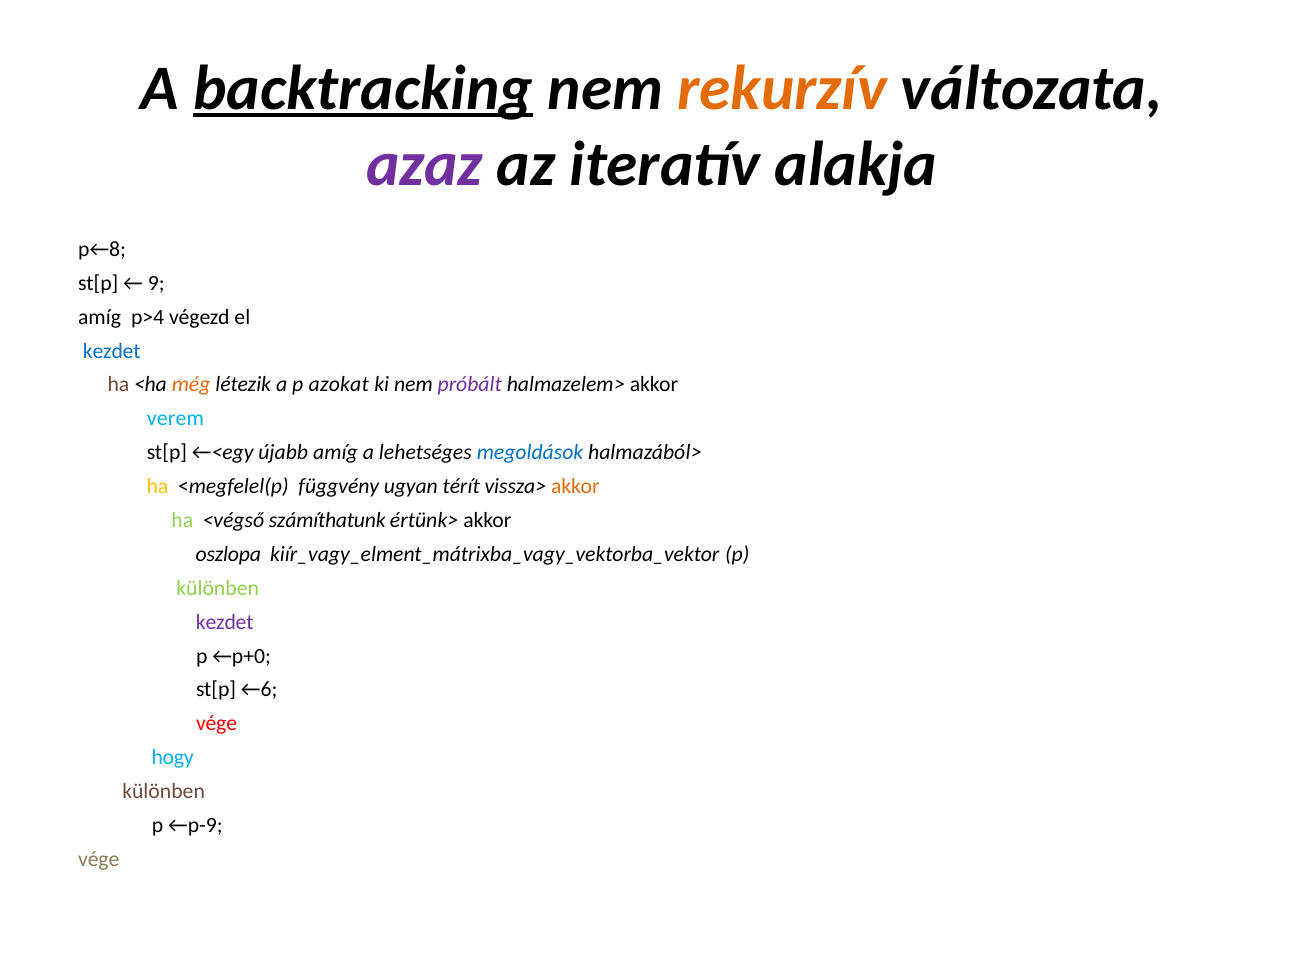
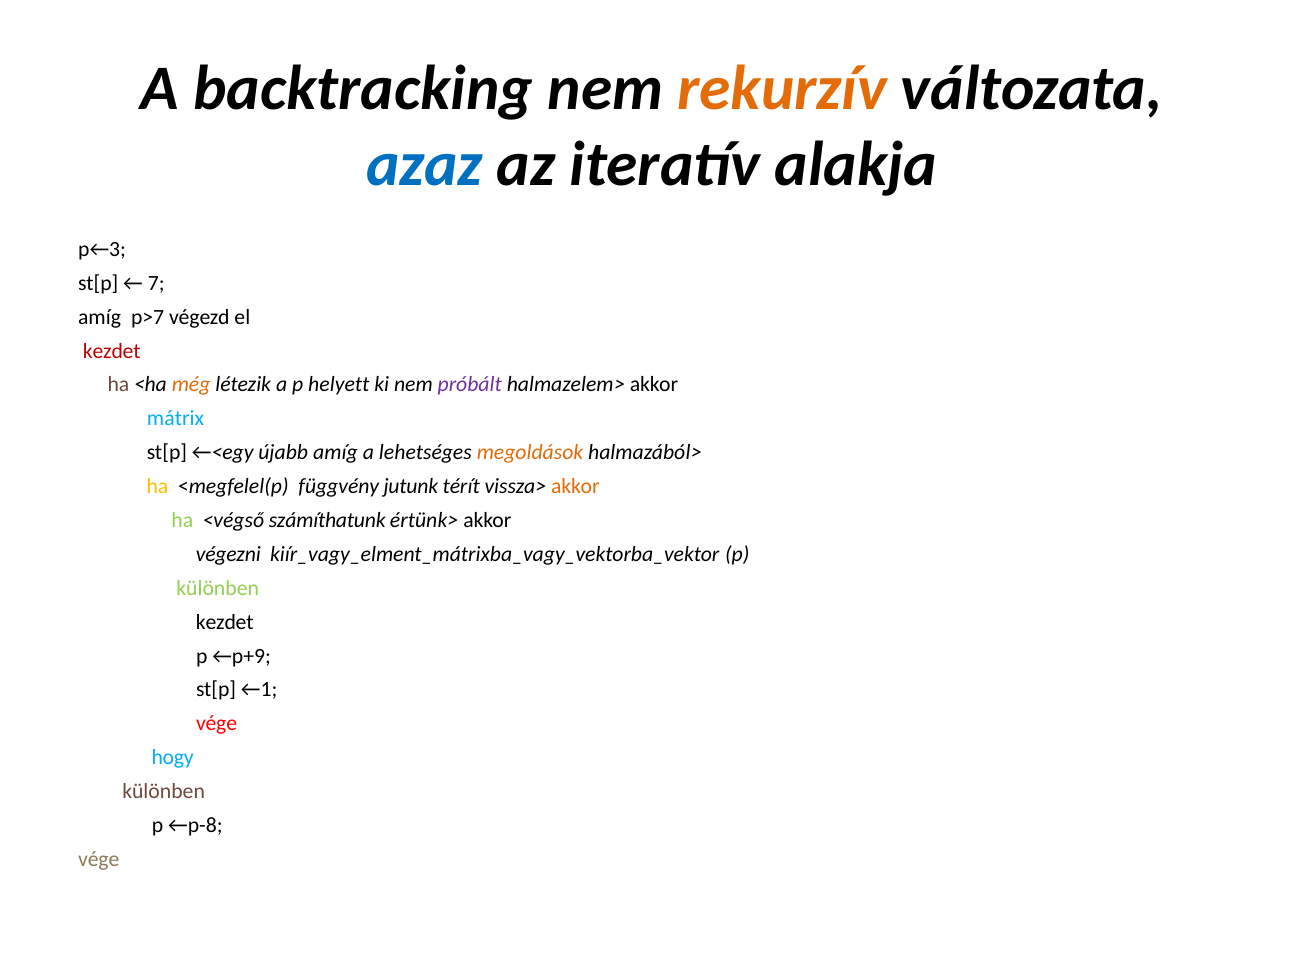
backtracking underline: present -> none
azaz colour: purple -> blue
p←8: p←8 -> p←3
9: 9 -> 7
p>4: p>4 -> p>7
kezdet at (112, 351) colour: blue -> red
azokat: azokat -> helyett
verem: verem -> mátrix
megoldások colour: blue -> orange
ugyan: ugyan -> jutunk
oszlopa: oszlopa -> végezni
kezdet at (225, 622) colour: purple -> black
←p+0: ←p+0 -> ←p+9
←6: ←6 -> ←1
←p-9: ←p-9 -> ←p-8
